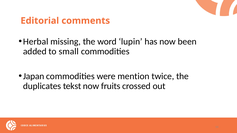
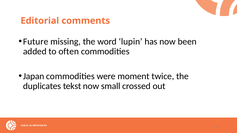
Herbal: Herbal -> Future
small: small -> often
mention: mention -> moment
fruits: fruits -> small
